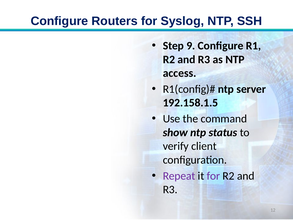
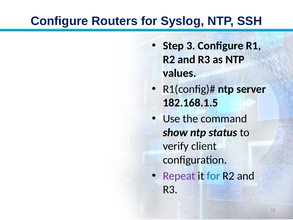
9: 9 -> 3
access: access -> values
192.158.1.5: 192.158.1.5 -> 182.168.1.5
for at (213, 176) colour: purple -> blue
